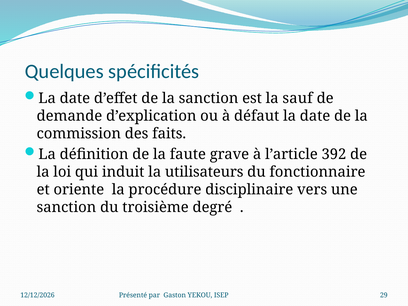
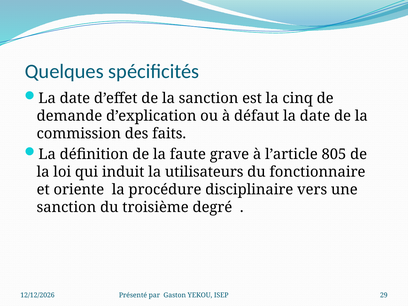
sauf: sauf -> cinq
392: 392 -> 805
